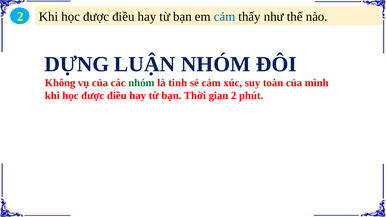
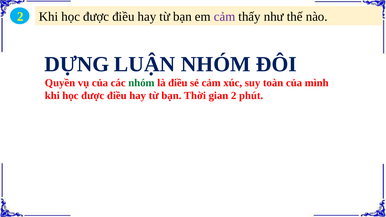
cảm at (225, 17) colour: blue -> purple
Không: Không -> Quyền
là tinh: tinh -> điều
